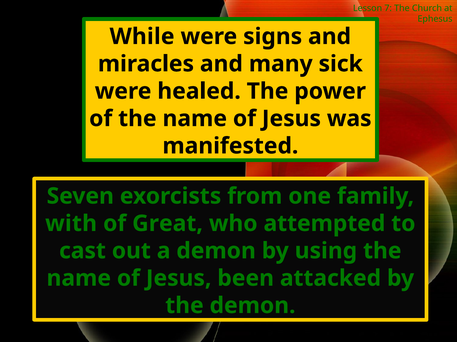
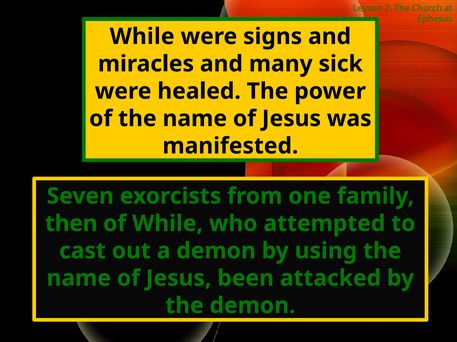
with: with -> then
of Great: Great -> While
